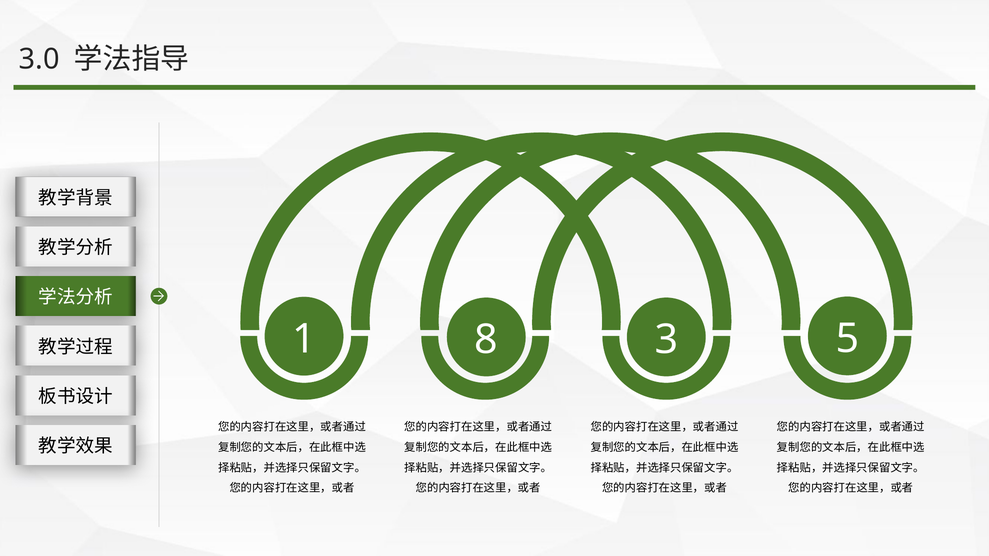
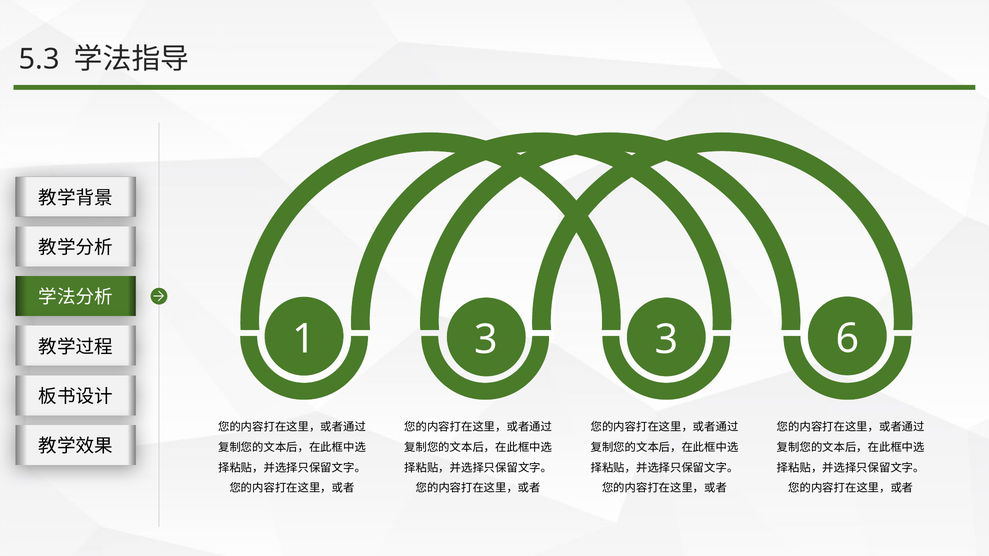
3.0: 3.0 -> 5.3
1 8: 8 -> 3
5: 5 -> 6
